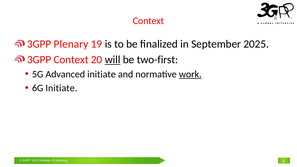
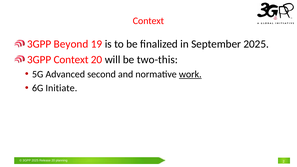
Plenary: Plenary -> Beyond
will underline: present -> none
two-first: two-first -> two-this
Advanced initiate: initiate -> second
